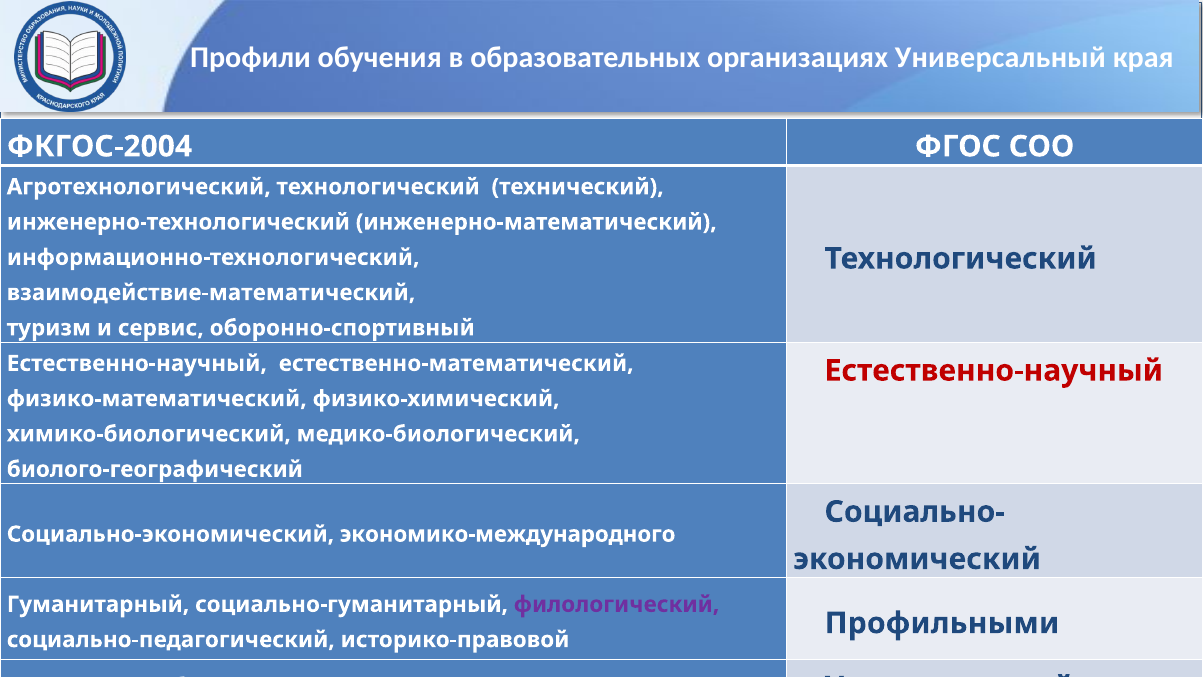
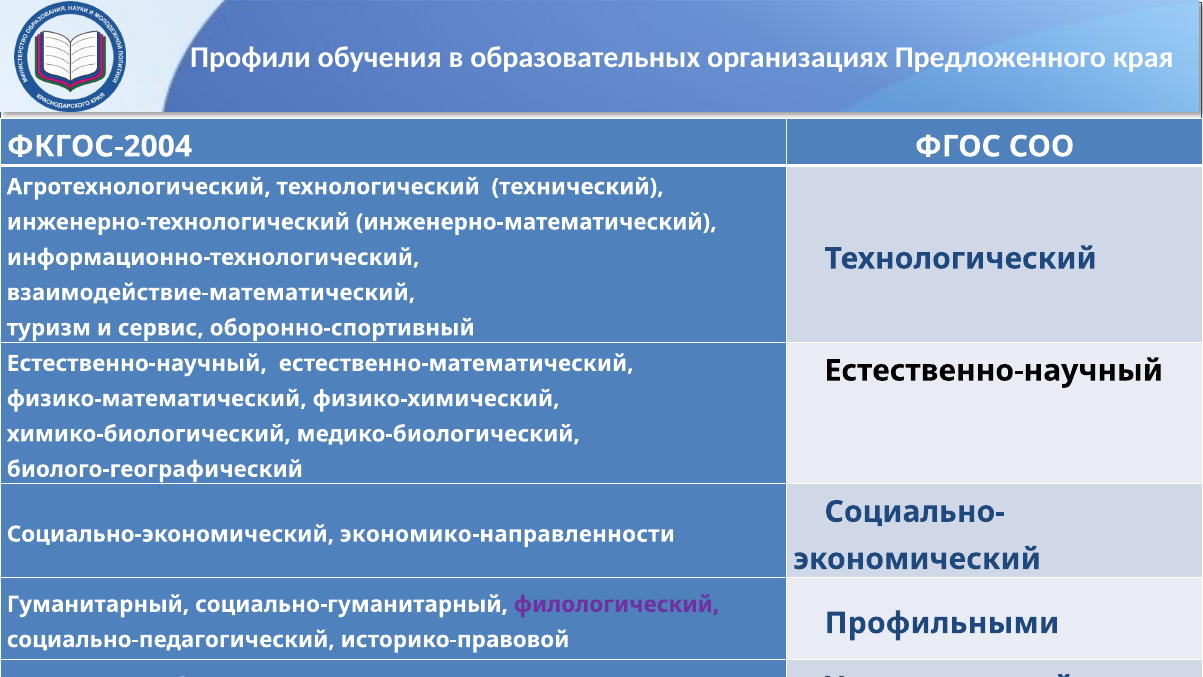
организациях Универсальный: Универсальный -> Предложенного
Естественно-научный at (994, 371) colour: red -> black
экономико-международного: экономико-международного -> экономико-направленности
